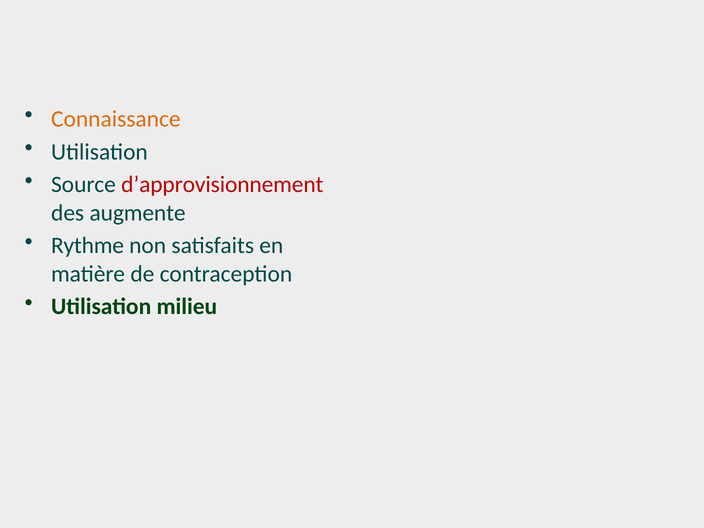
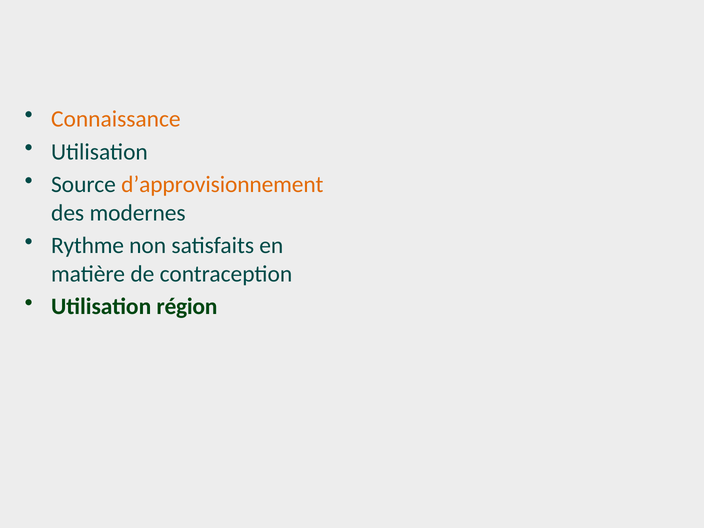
d’approvisionnement colour: red -> orange
augmente: augmente -> modernes
milieu: milieu -> région
